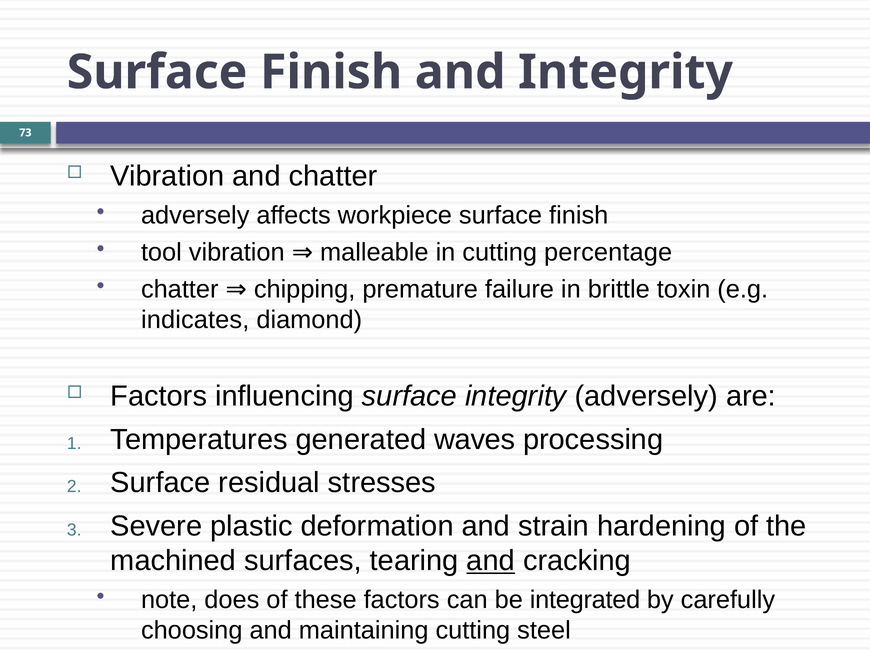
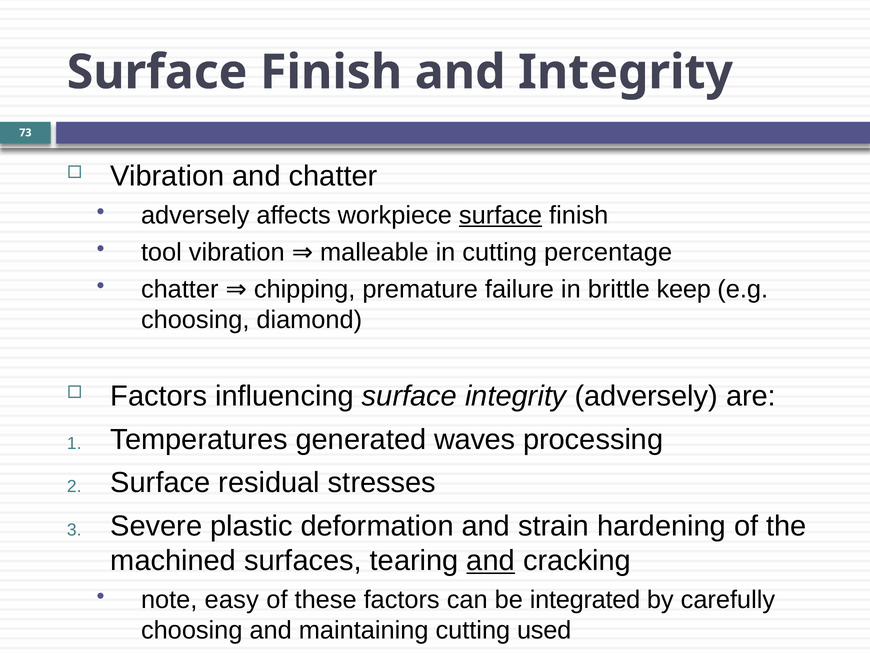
surface at (501, 215) underline: none -> present
toxin: toxin -> keep
indicates at (195, 320): indicates -> choosing
does: does -> easy
steel: steel -> used
